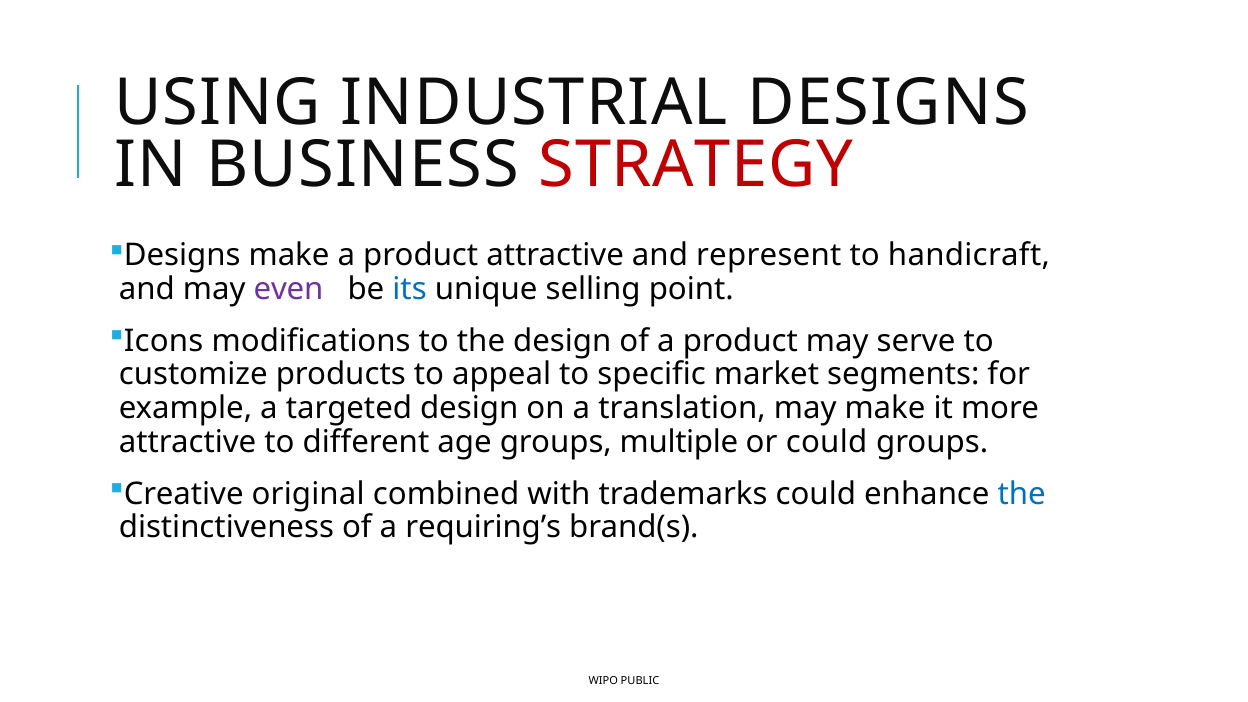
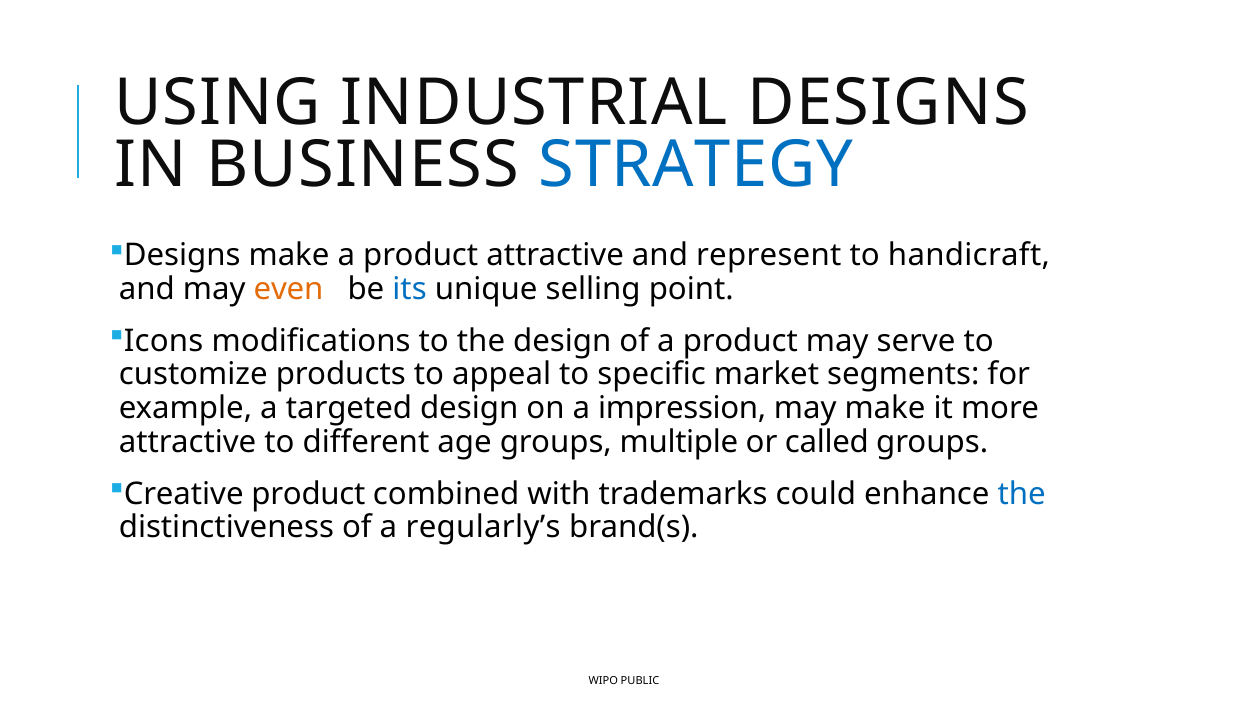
STRATEGY colour: red -> blue
even colour: purple -> orange
translation: translation -> impression
or could: could -> called
Creative original: original -> product
requiring’s: requiring’s -> regularly’s
